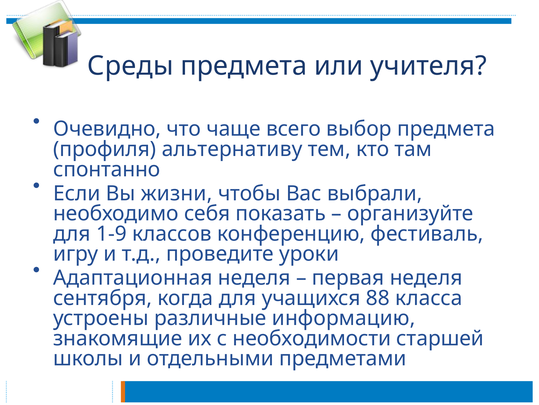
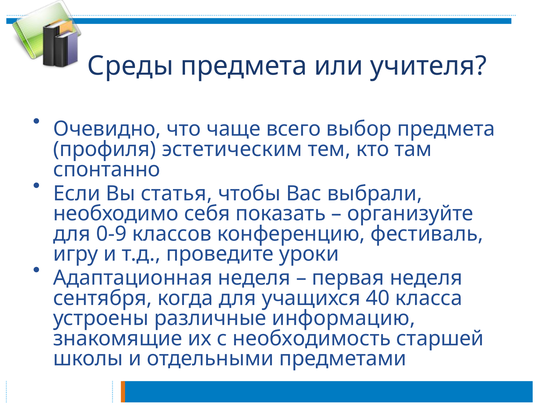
альтернативу: альтернативу -> эстетическим
жизни: жизни -> статья
1-9: 1-9 -> 0-9
88: 88 -> 40
необходимости: необходимости -> необходимость
